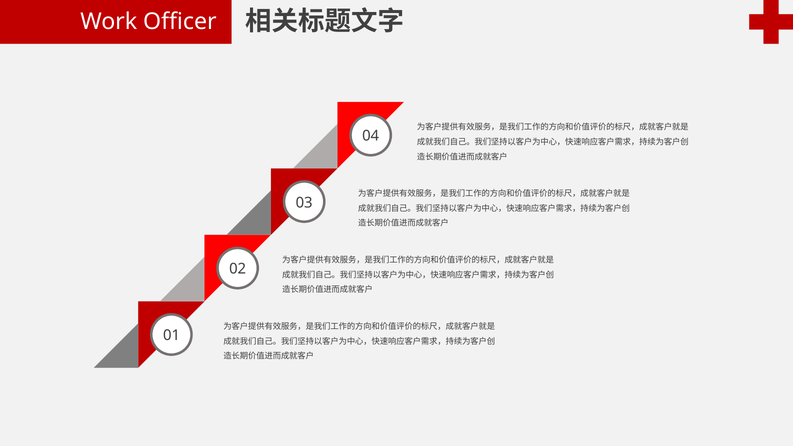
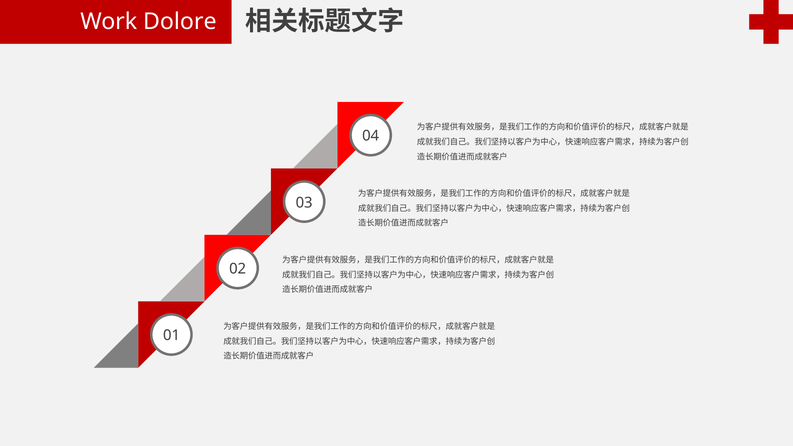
Officer: Officer -> Dolore
